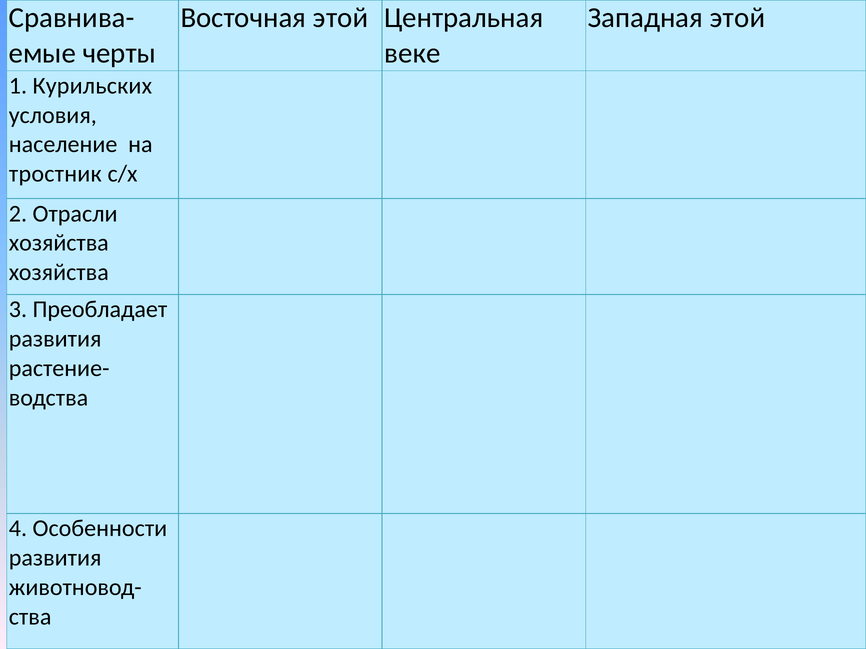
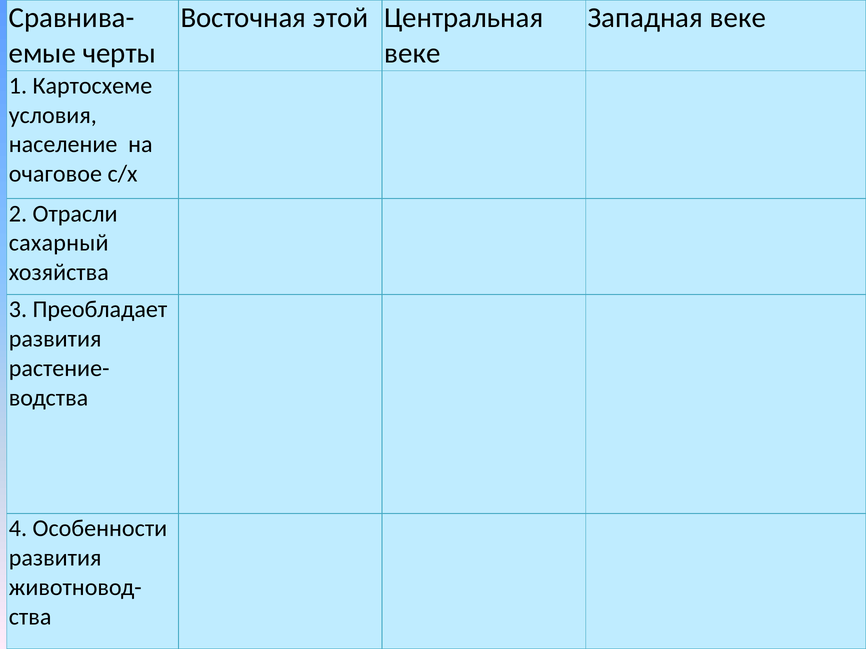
Западная этой: этой -> веке
Курильских: Курильских -> Картосхеме
тростник: тростник -> очаговое
хозяйства at (59, 243): хозяйства -> сахарный
